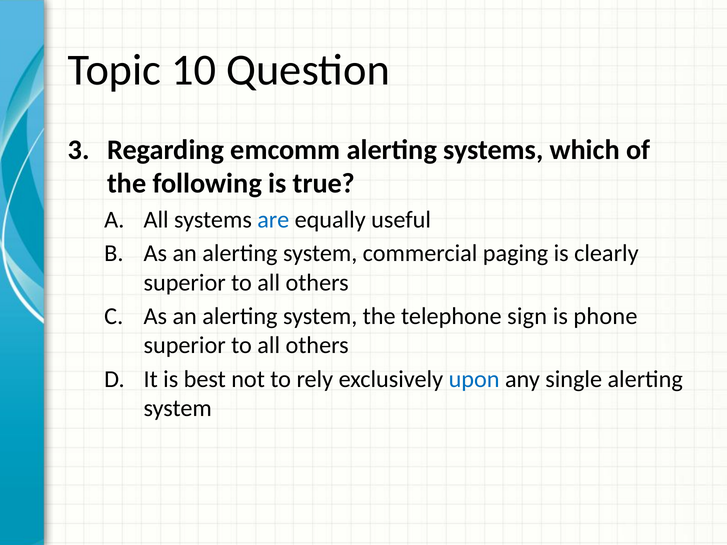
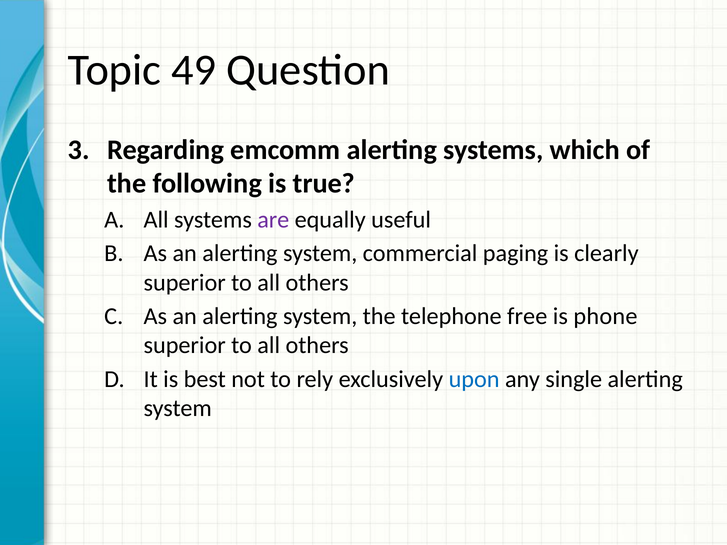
10: 10 -> 49
are colour: blue -> purple
sign: sign -> free
